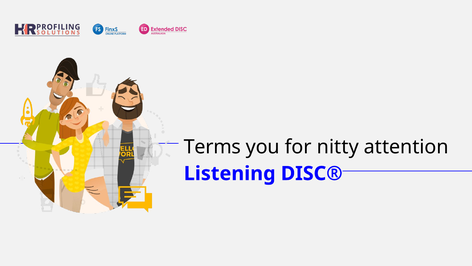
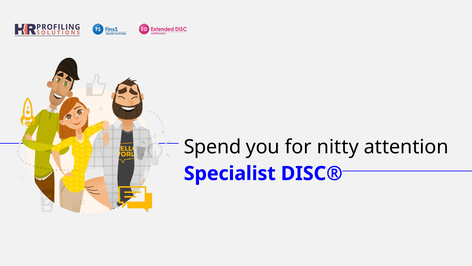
Terms: Terms -> Spend
Listening: Listening -> Specialist
